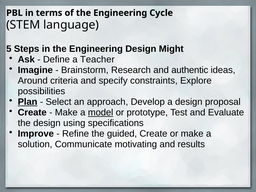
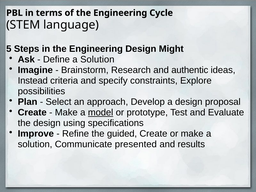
Define a Teacher: Teacher -> Solution
Around: Around -> Instead
Plan underline: present -> none
motivating: motivating -> presented
